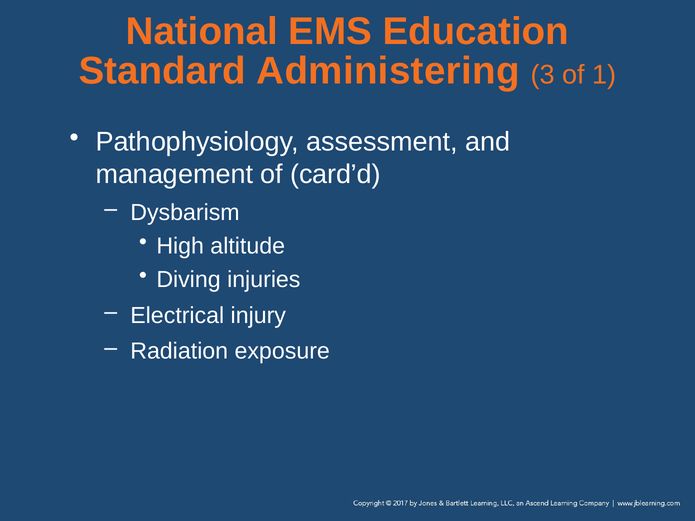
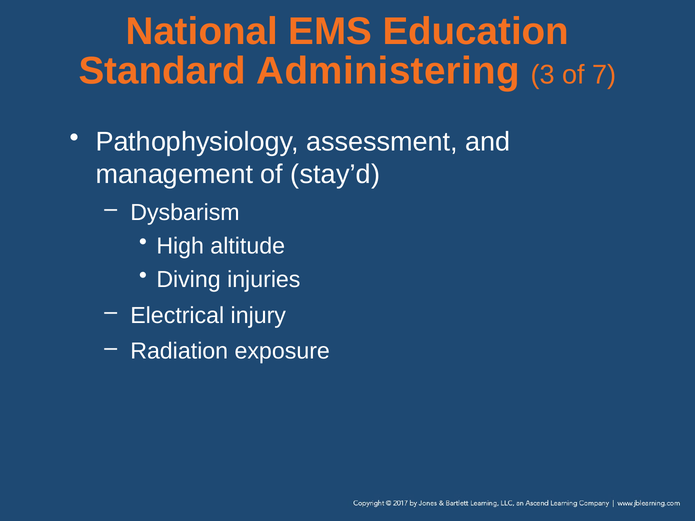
1: 1 -> 7
card’d: card’d -> stay’d
